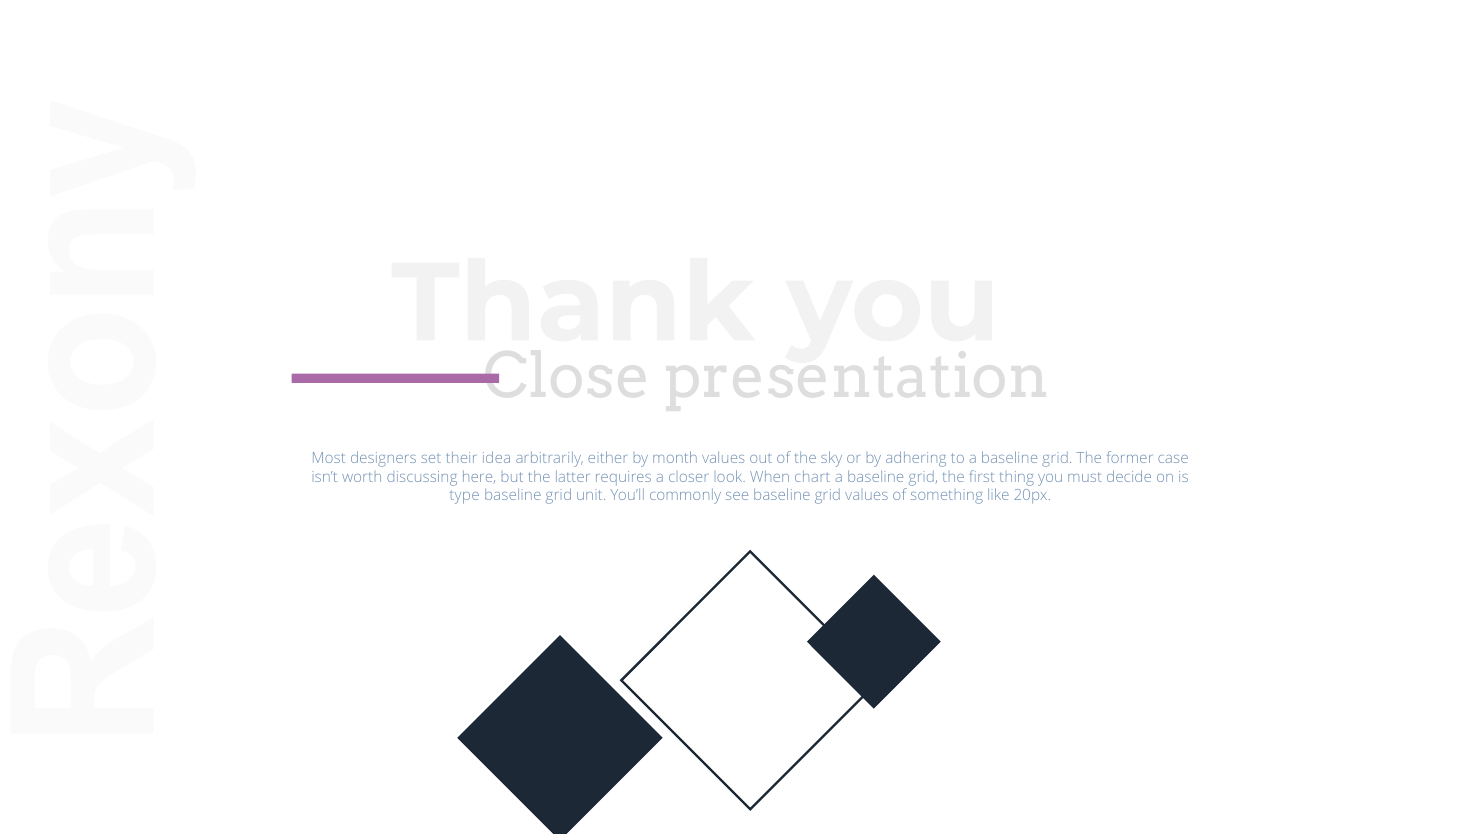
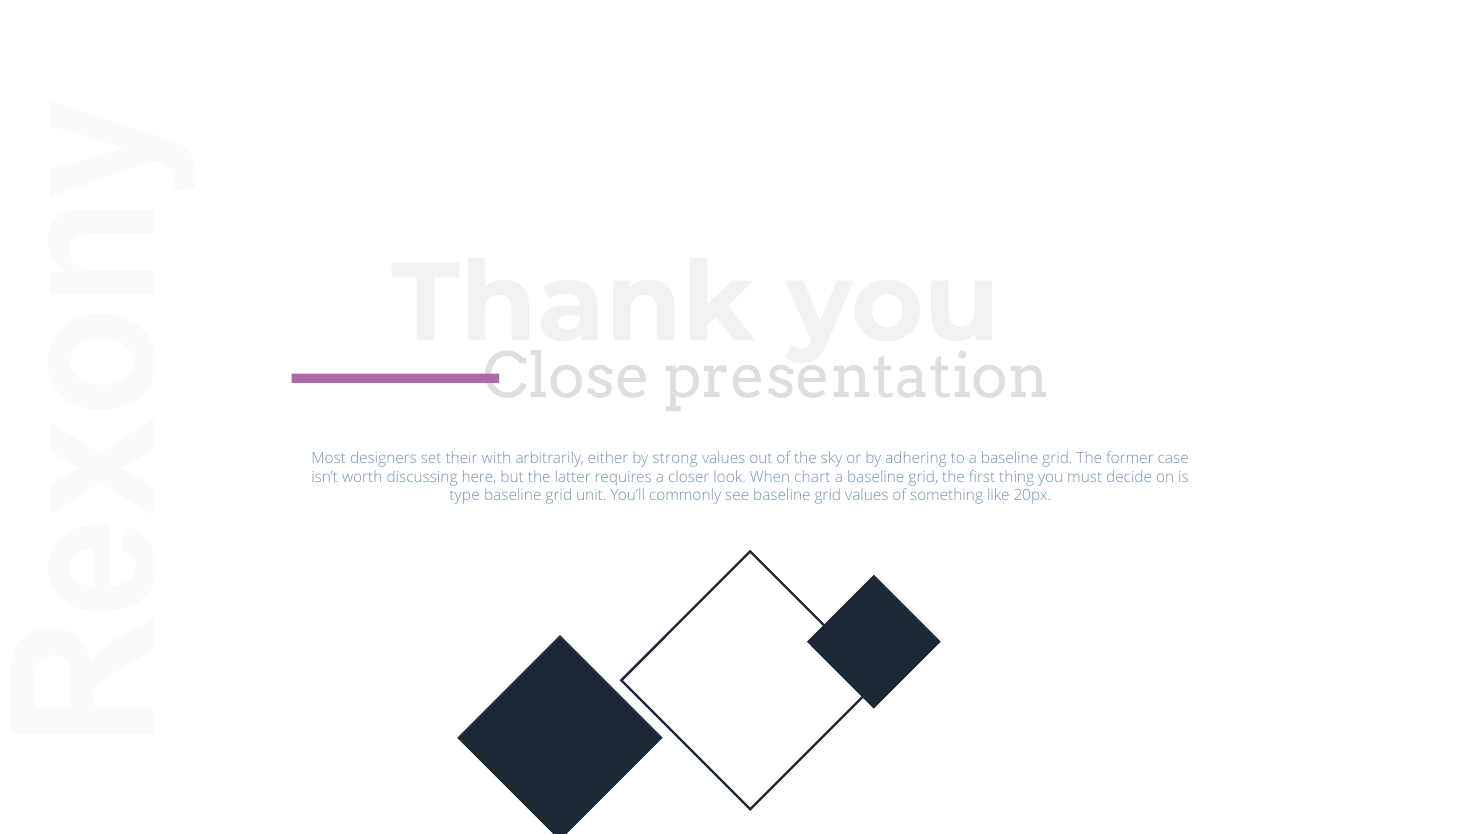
idea: idea -> with
month: month -> strong
